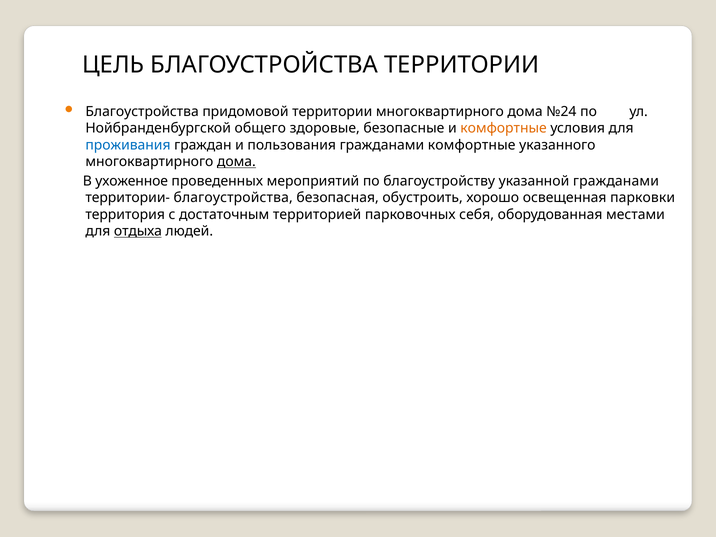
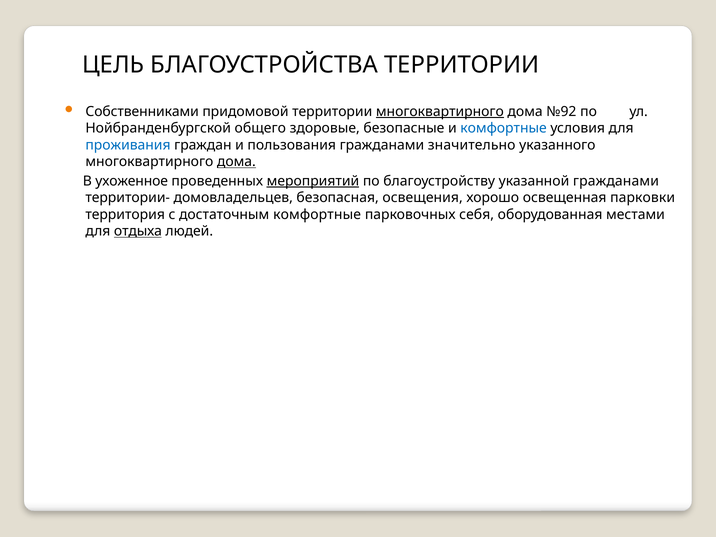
Благоустройства at (142, 112): Благоустройства -> Собственниками
многоквартирного at (440, 112) underline: none -> present
№24: №24 -> №92
комфортные at (504, 128) colour: orange -> blue
гражданами комфортные: комфортные -> значительно
мероприятий underline: none -> present
территории- благоустройства: благоустройства -> домовладельцев
обустроить: обустроить -> освещения
достаточным территорией: территорией -> комфортные
